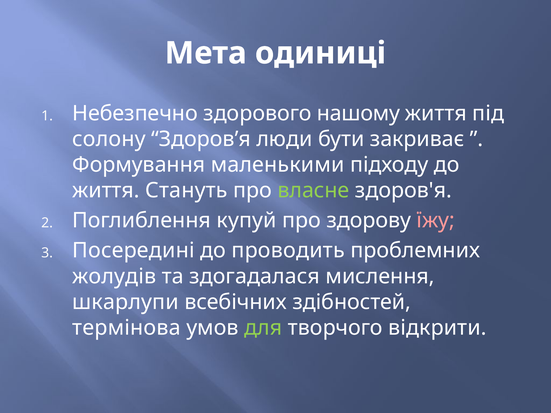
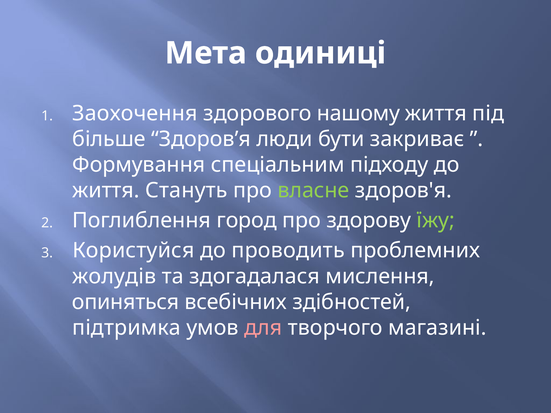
Небезпечно: Небезпечно -> Заохочення
солону: солону -> більше
маленькими: маленькими -> спеціальним
купуй: купуй -> город
їжу colour: pink -> light green
Посередині: Посередині -> Користуйся
шкарлупи: шкарлупи -> опиняться
термінова: термінова -> підтримка
для colour: light green -> pink
відкрити: відкрити -> магазині
